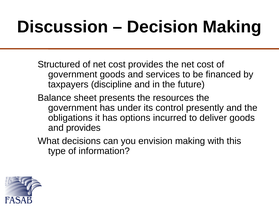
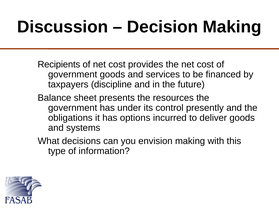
Structured: Structured -> Recipients
and provides: provides -> systems
